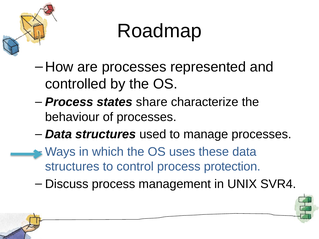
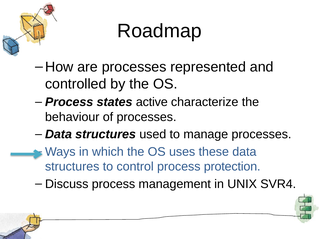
share: share -> active
